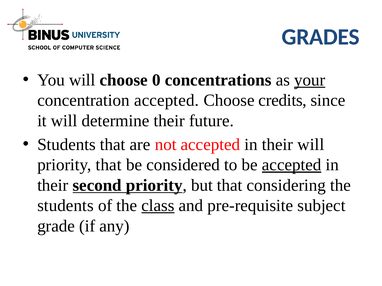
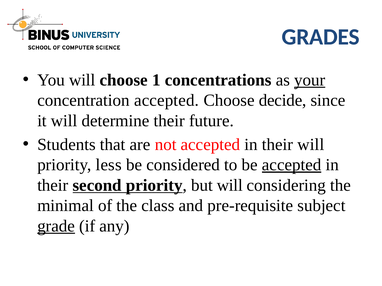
0: 0 -> 1
credits: credits -> decide
priority that: that -> less
but that: that -> will
students at (65, 206): students -> minimal
class underline: present -> none
grade underline: none -> present
